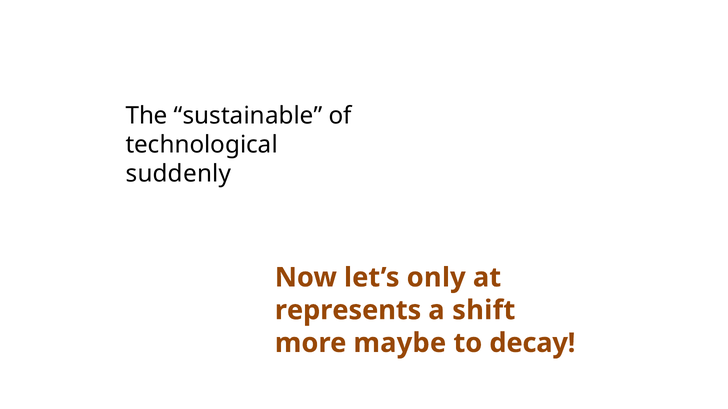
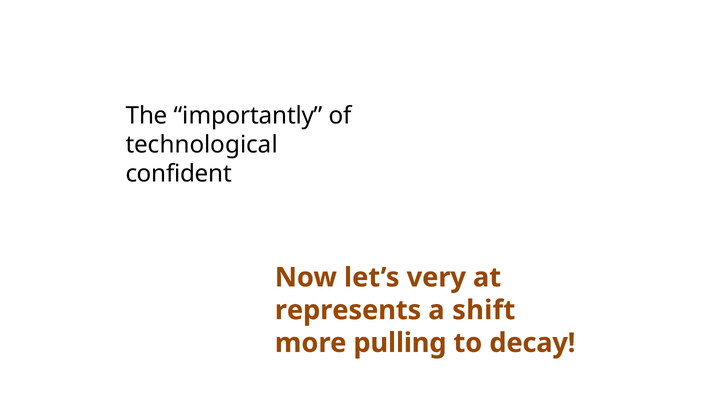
sustainable: sustainable -> importantly
suddenly: suddenly -> confident
only: only -> very
maybe: maybe -> pulling
